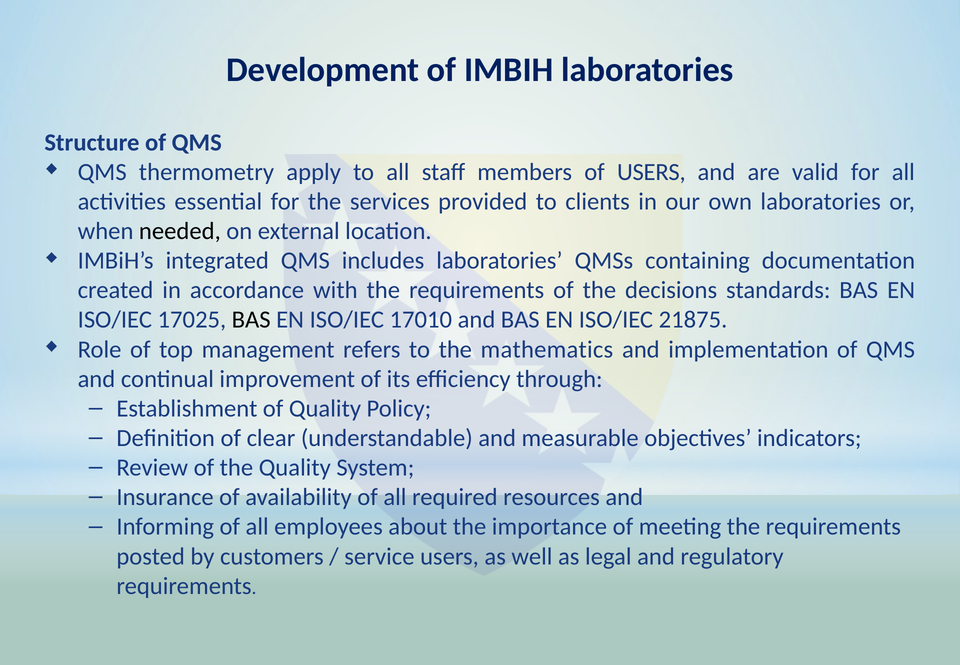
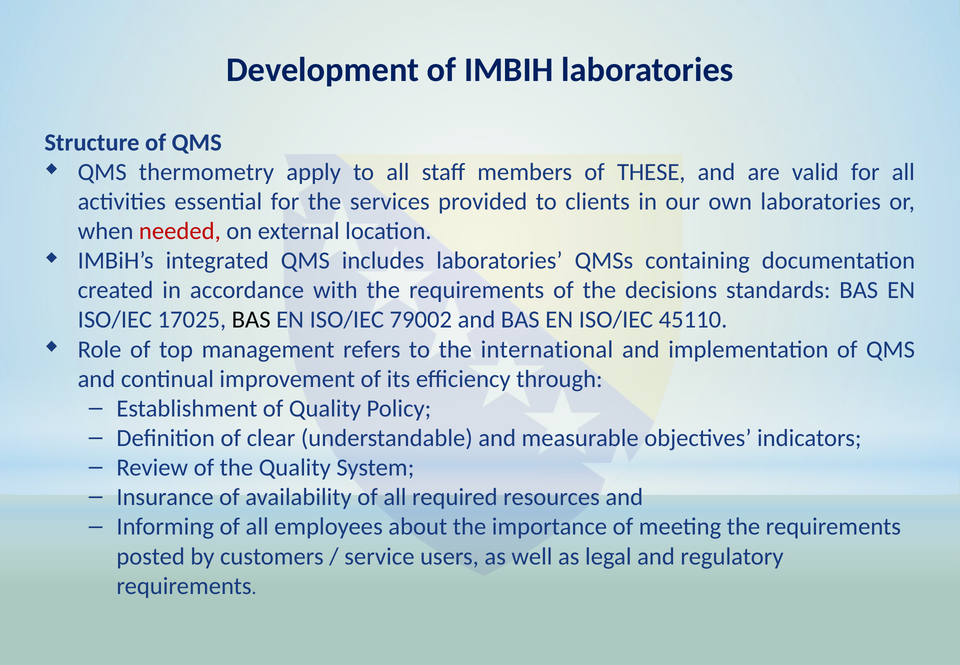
of USERS: USERS -> THESE
needed colour: black -> red
17010: 17010 -> 79002
21875: 21875 -> 45110
mathematics: mathematics -> international
